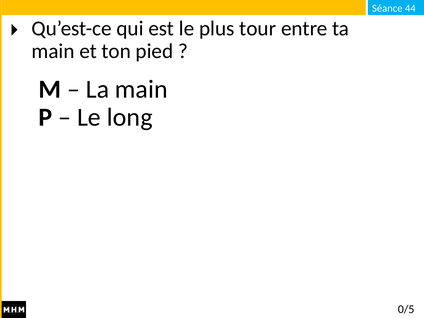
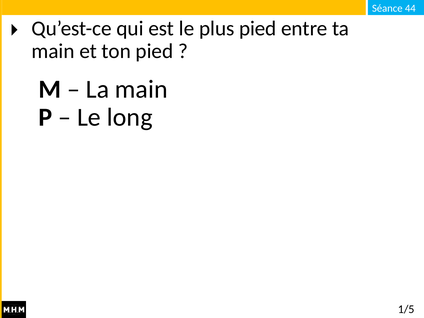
plus tour: tour -> pied
0/5: 0/5 -> 1/5
